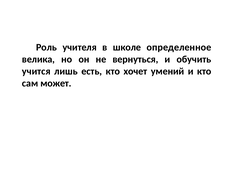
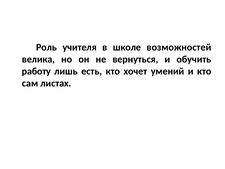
определенное: определенное -> возможностей
учится: учится -> работу
может: может -> листах
